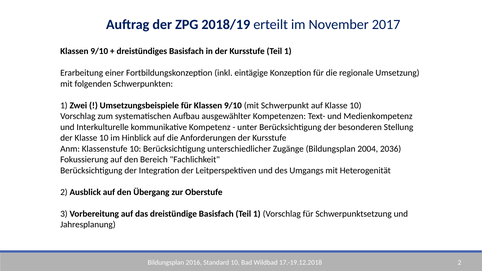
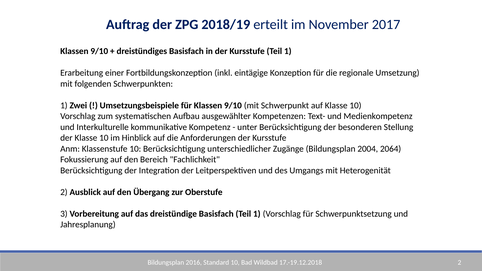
2036: 2036 -> 2064
